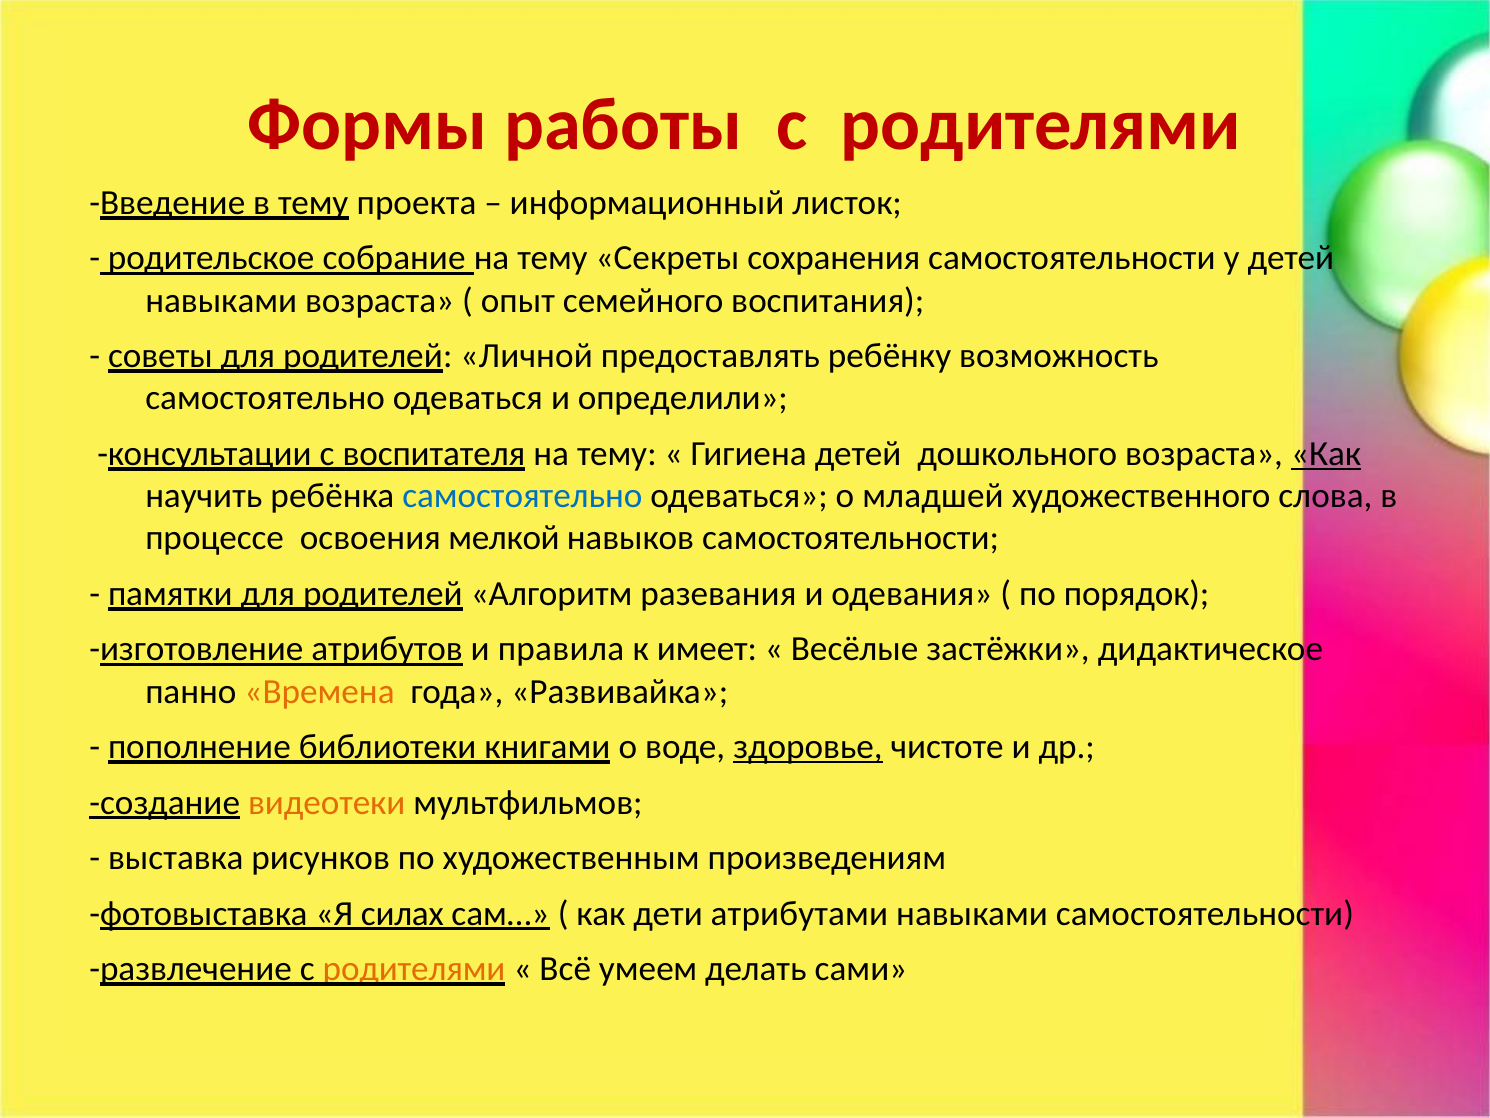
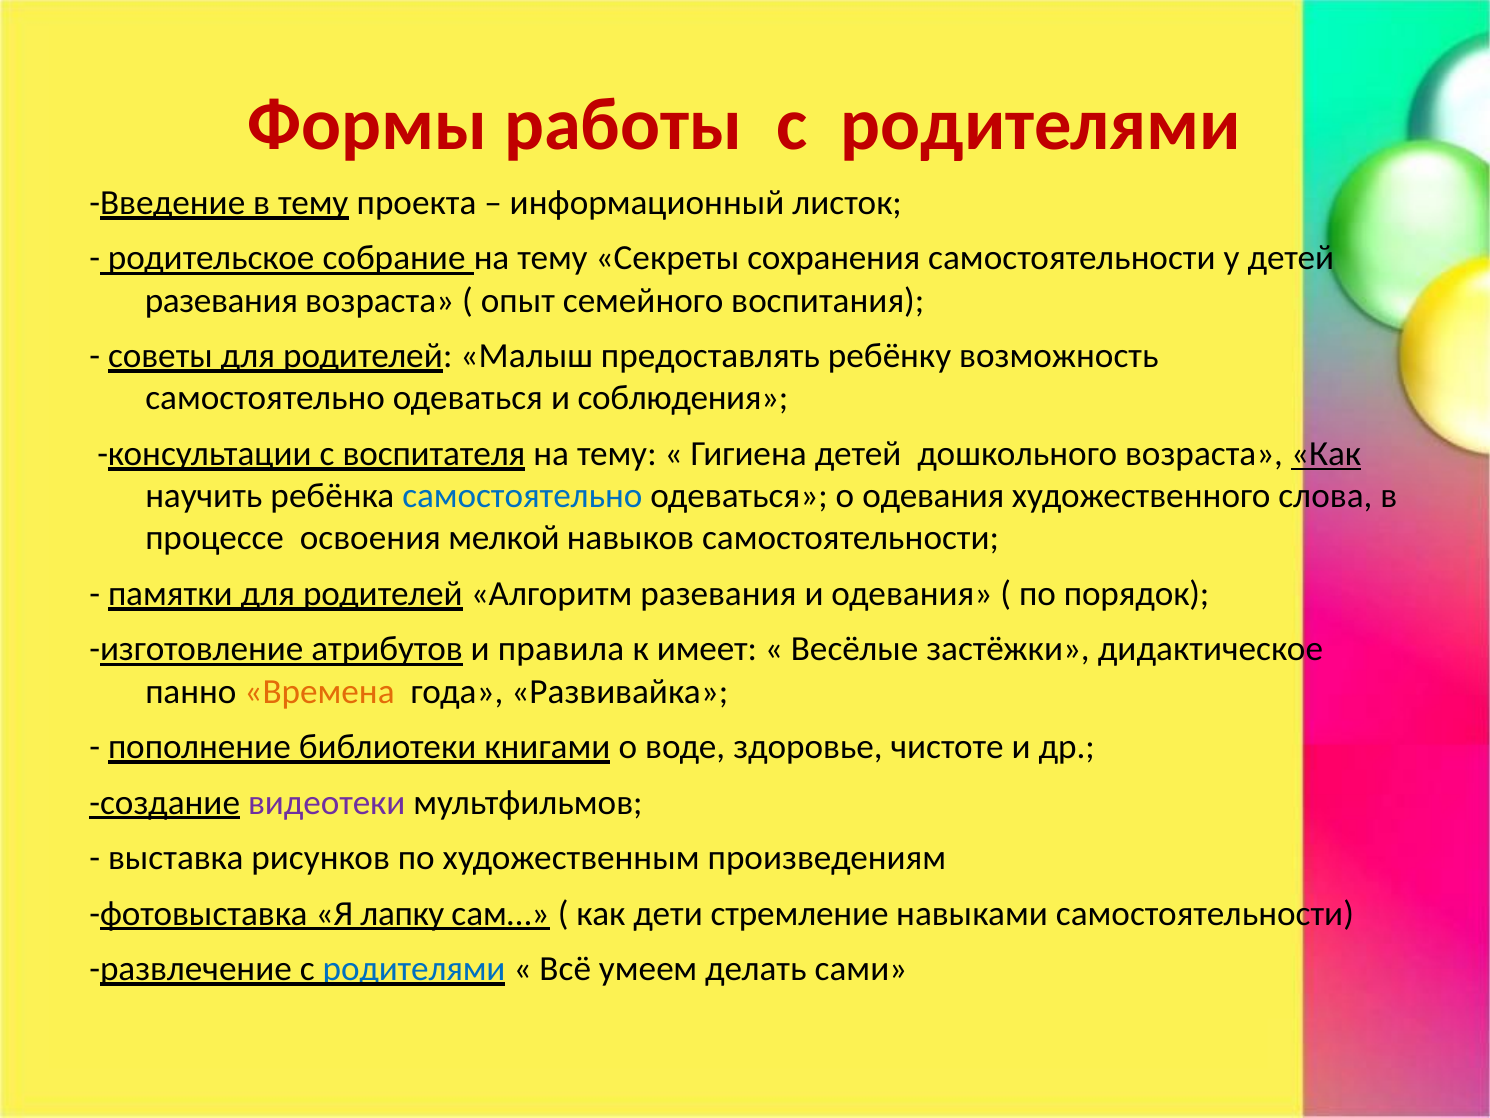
навыками at (221, 300): навыками -> разевания
Личной: Личной -> Малыш
определили: определили -> соблюдения
о младшей: младшей -> одевания
здоровье underline: present -> none
видеотеки colour: orange -> purple
силах: силах -> лапку
атрибутами: атрибутами -> стремление
родителями at (414, 969) colour: orange -> blue
